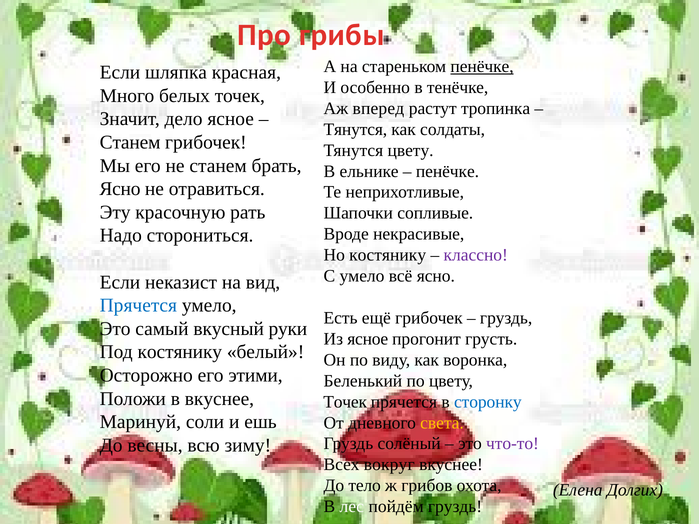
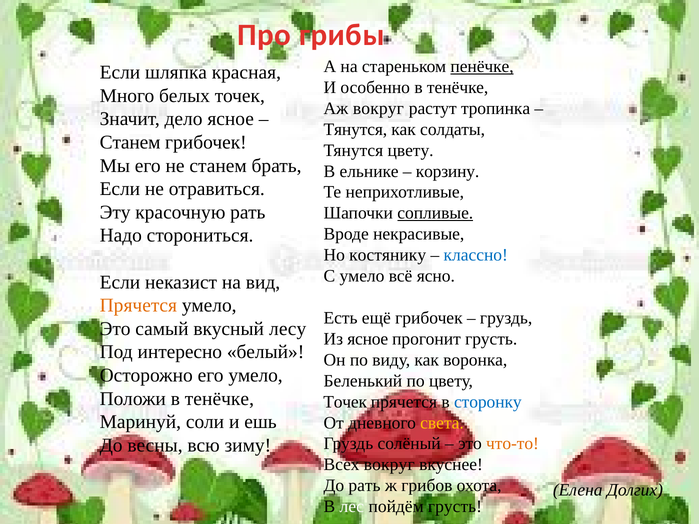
Аж вперед: вперед -> вокруг
пенёчке at (447, 171): пенёчке -> корзину
Ясно at (120, 189): Ясно -> Если
сопливые underline: none -> present
классно colour: purple -> blue
Прячется at (138, 306) colour: blue -> orange
руки: руки -> лесу
Под костянику: костянику -> интересно
его этими: этими -> умело
Положи в вкуснее: вкуснее -> тенёчке
что-то colour: purple -> orange
До тело: тело -> рать
пойдём груздь: груздь -> грусть
